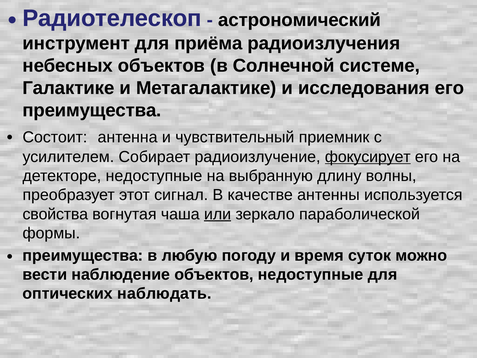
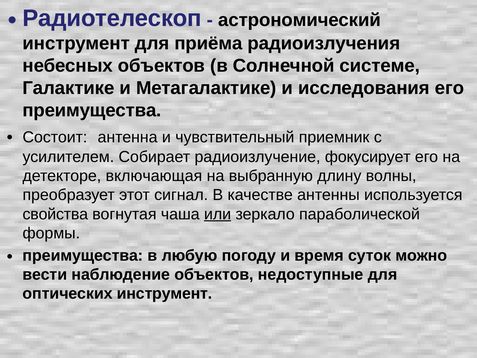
фокусирует underline: present -> none
детекторе недоступные: недоступные -> включающая
оптических наблюдать: наблюдать -> инструмент
